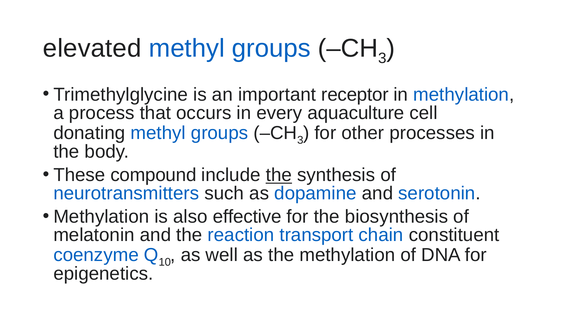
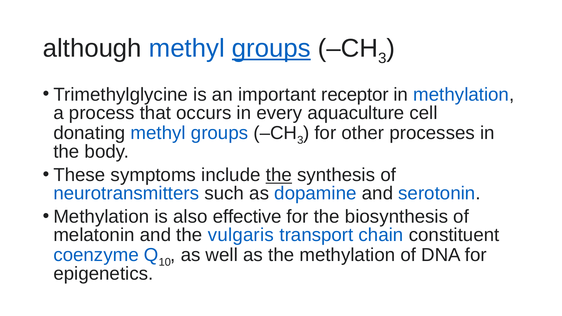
elevated: elevated -> although
groups at (271, 48) underline: none -> present
compound: compound -> symptoms
reaction: reaction -> vulgaris
